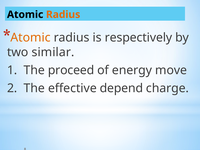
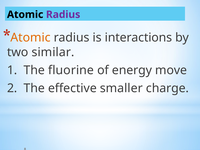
Radius at (63, 15) colour: orange -> purple
respectively: respectively -> interactions
proceed: proceed -> fluorine
depend: depend -> smaller
